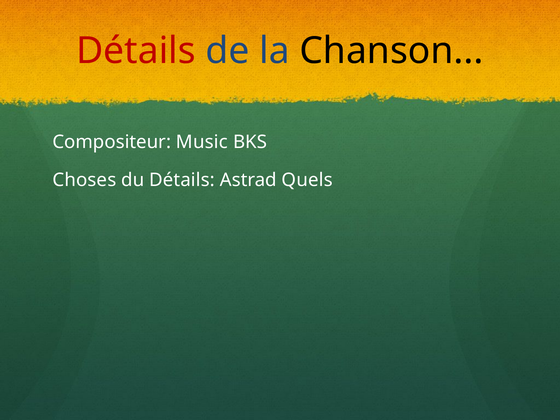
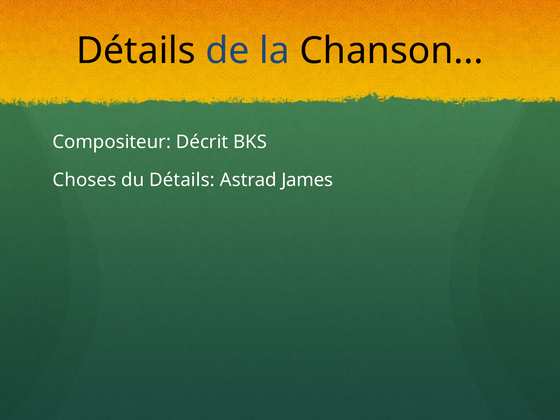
Détails at (136, 51) colour: red -> black
Music: Music -> Décrit
Quels: Quels -> James
